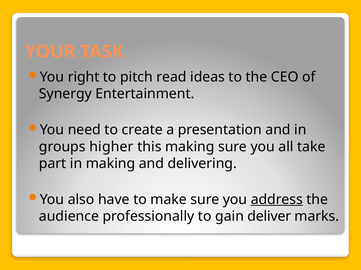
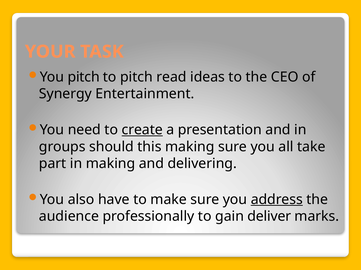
You right: right -> pitch
create underline: none -> present
higher: higher -> should
